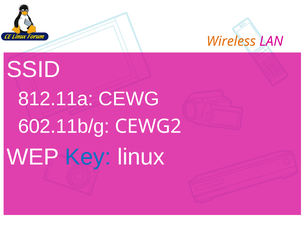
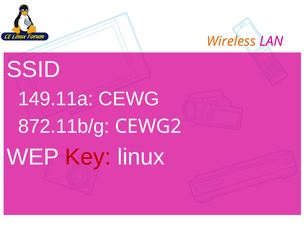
812.11a: 812.11a -> 149.11a
602.11b/g: 602.11b/g -> 872.11b/g
Key colour: blue -> red
